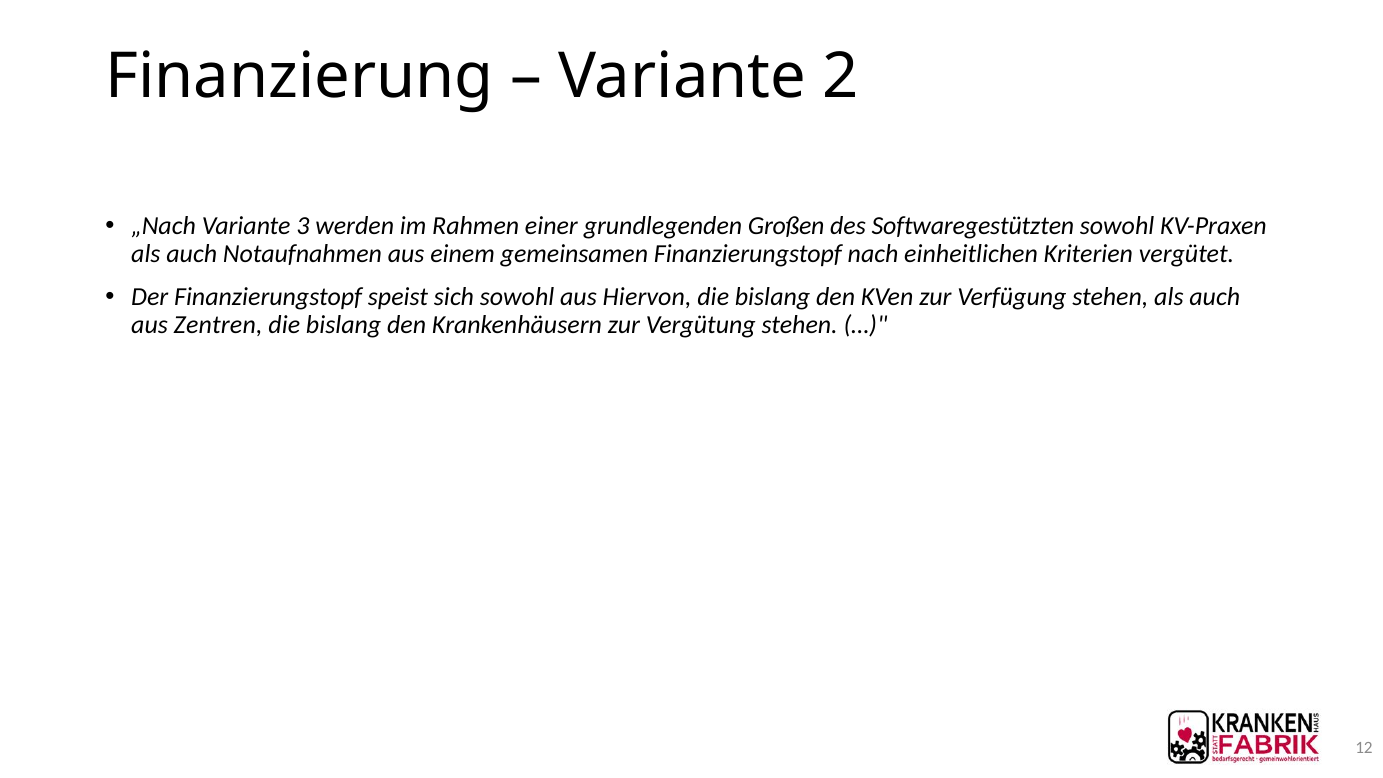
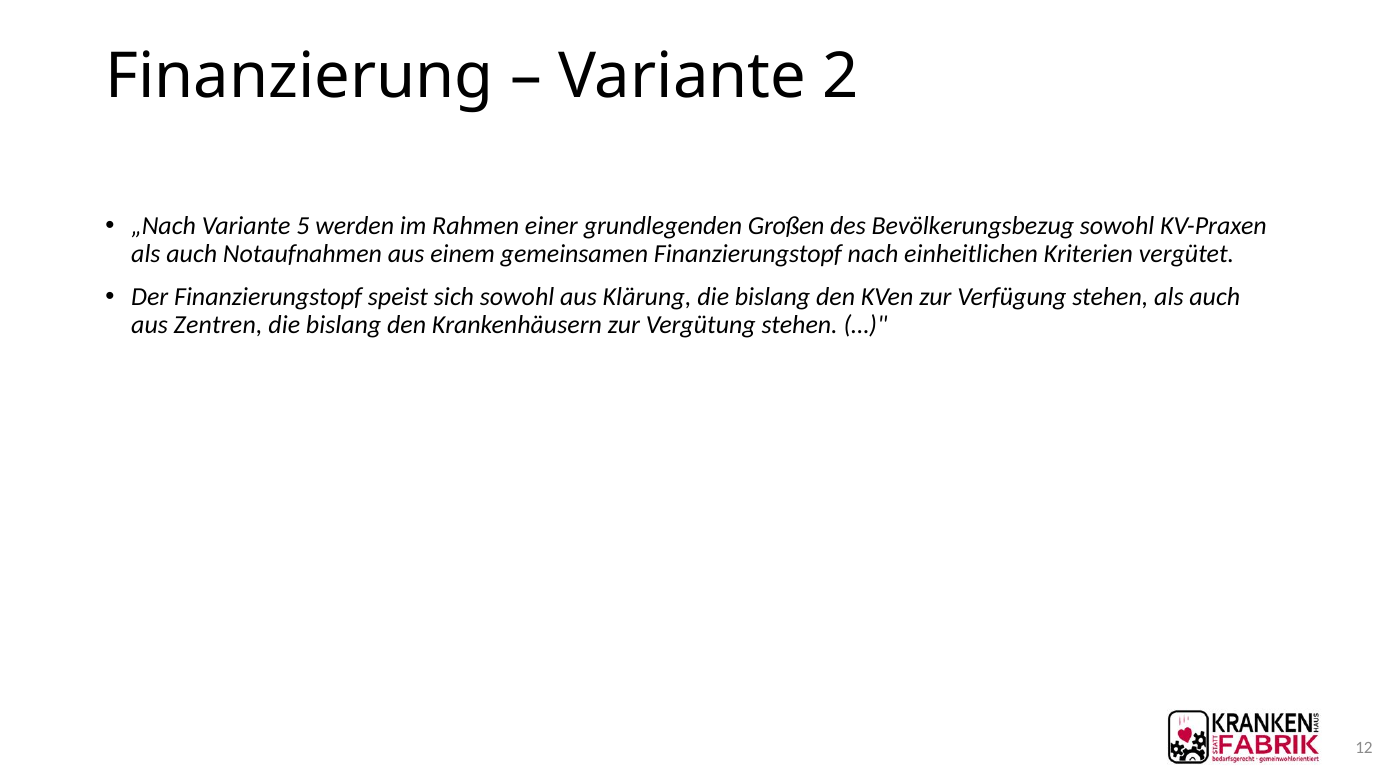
3: 3 -> 5
Softwaregestützten: Softwaregestützten -> Bevölkerungsbezug
Hiervon: Hiervon -> Klärung
